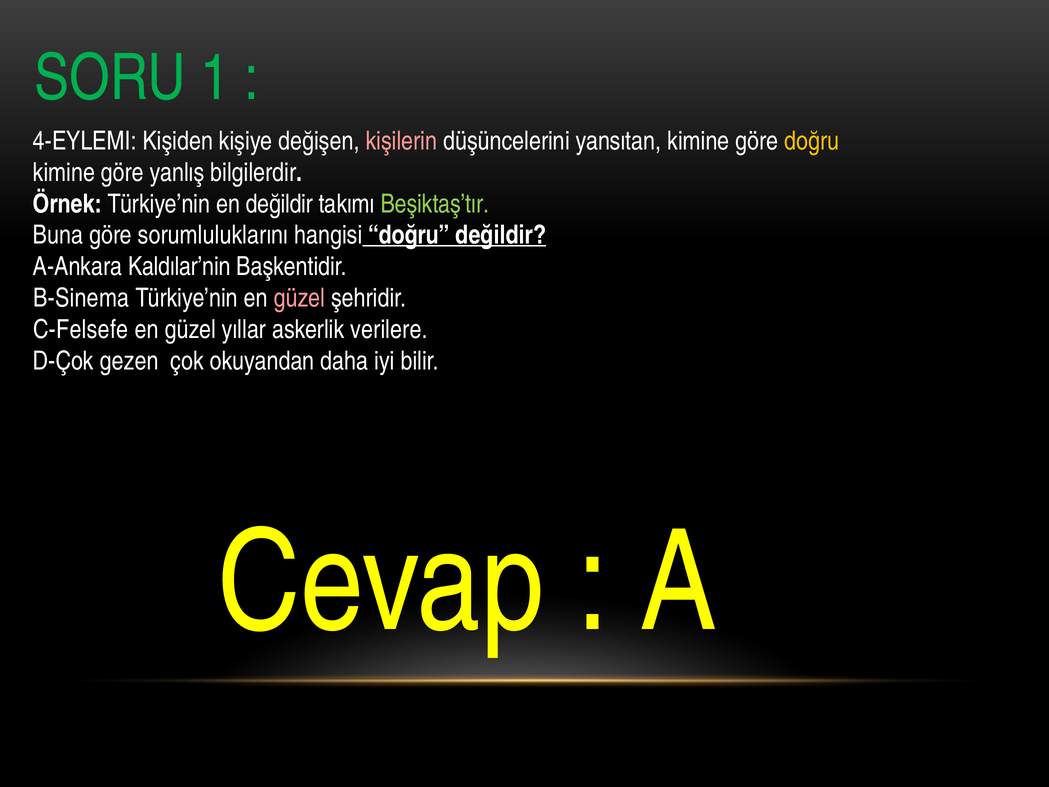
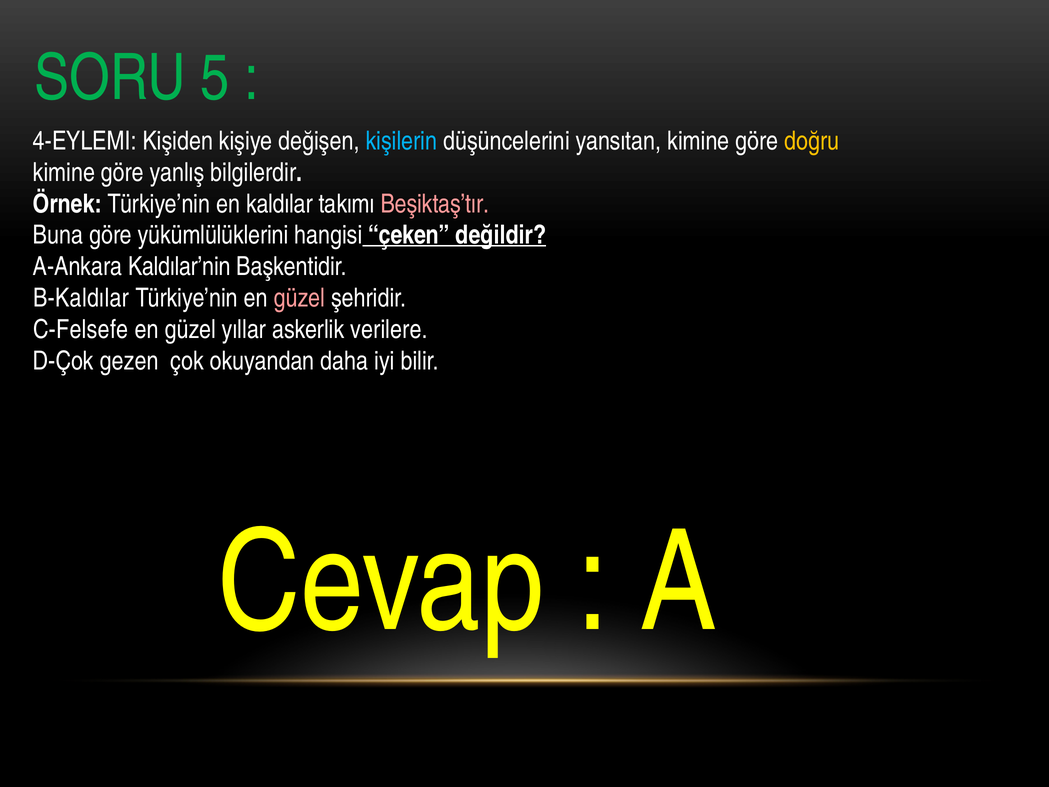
1: 1 -> 5
kişilerin colour: pink -> light blue
en değildir: değildir -> kaldılar
Beşiktaş’tır colour: light green -> pink
sorumluluklarını: sorumluluklarını -> yükümlülüklerini
hangisi doğru: doğru -> çeken
B-Sinema: B-Sinema -> B-Kaldılar
